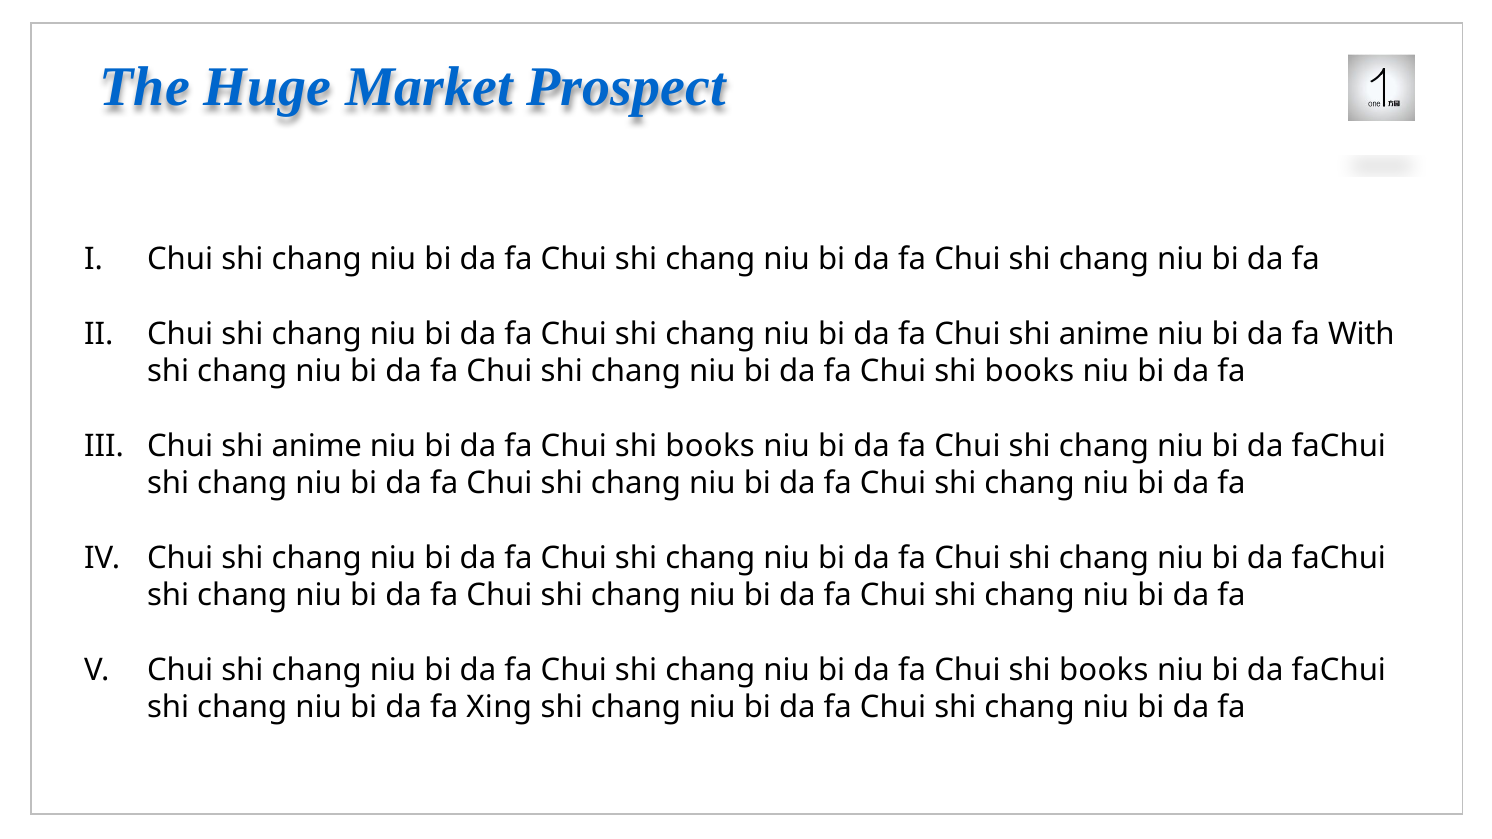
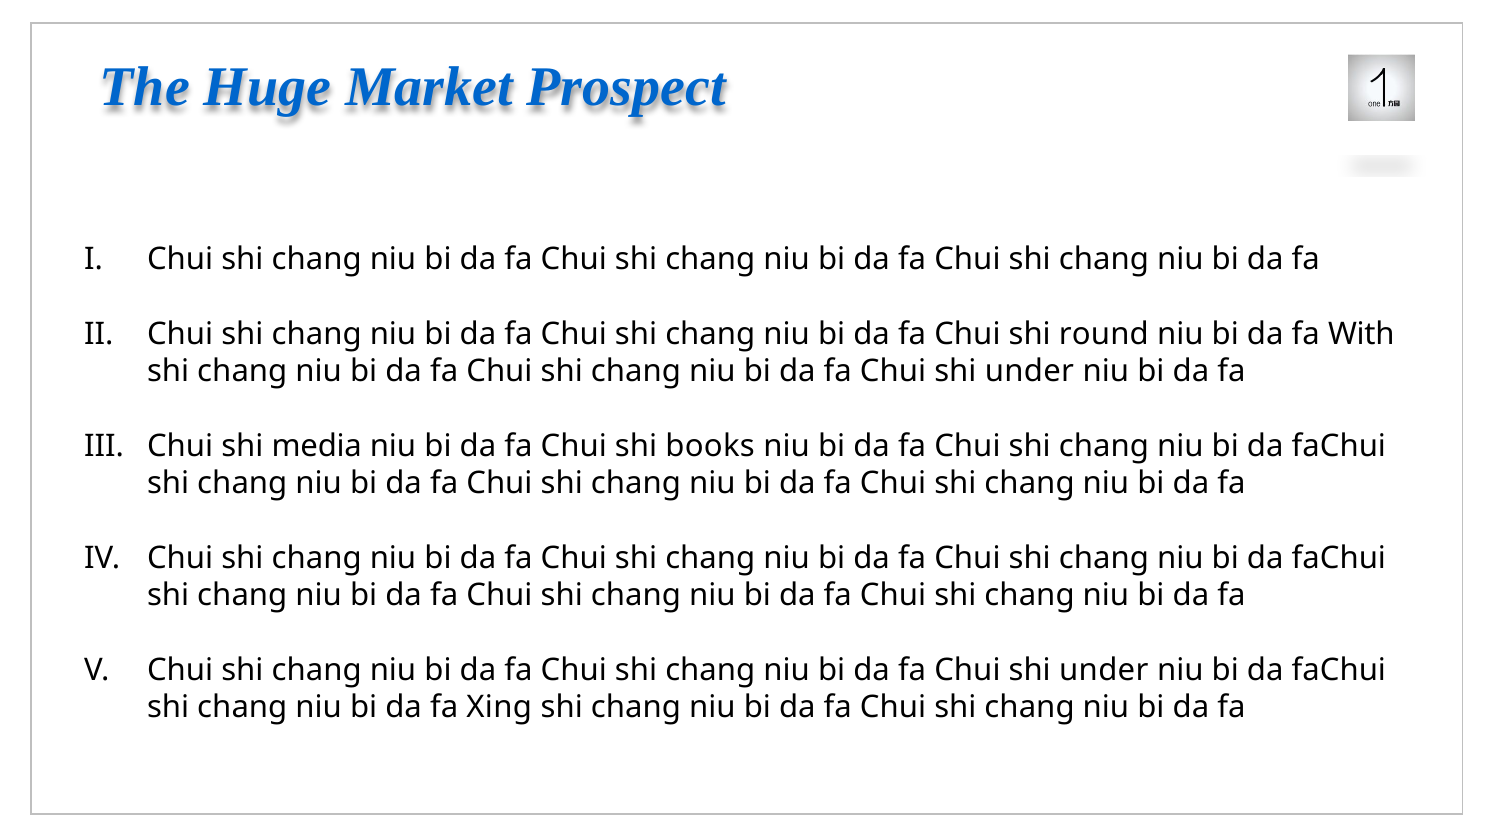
fa Chui shi anime: anime -> round
books at (1029, 372): books -> under
anime at (317, 446): anime -> media
books at (1104, 670): books -> under
